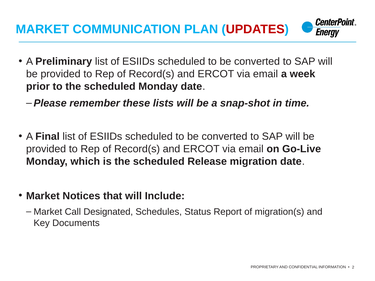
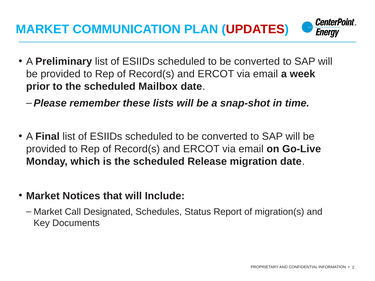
scheduled Monday: Monday -> Mailbox
